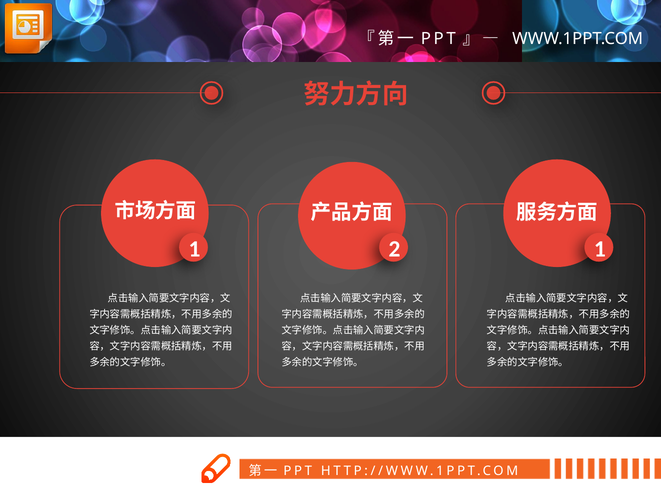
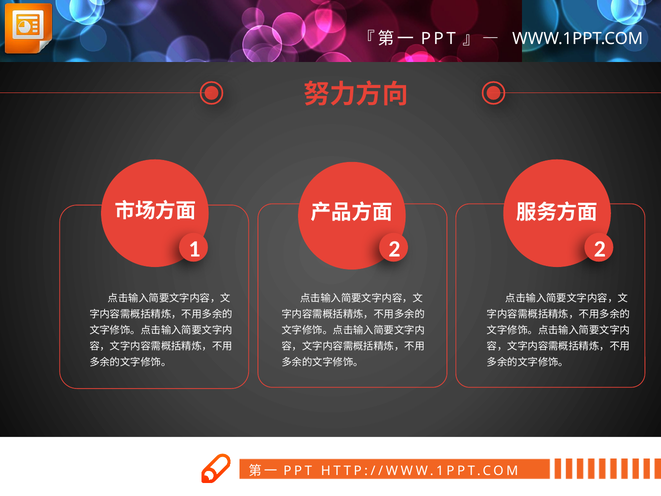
2 1: 1 -> 2
